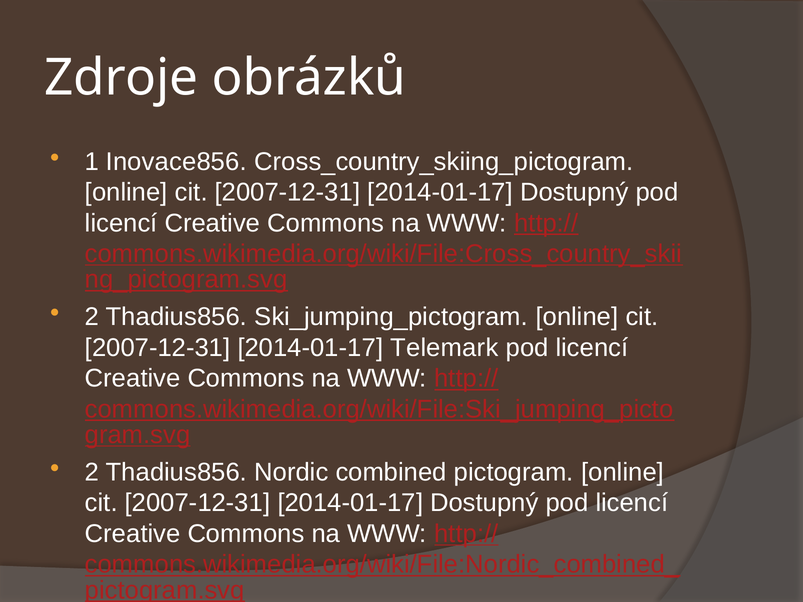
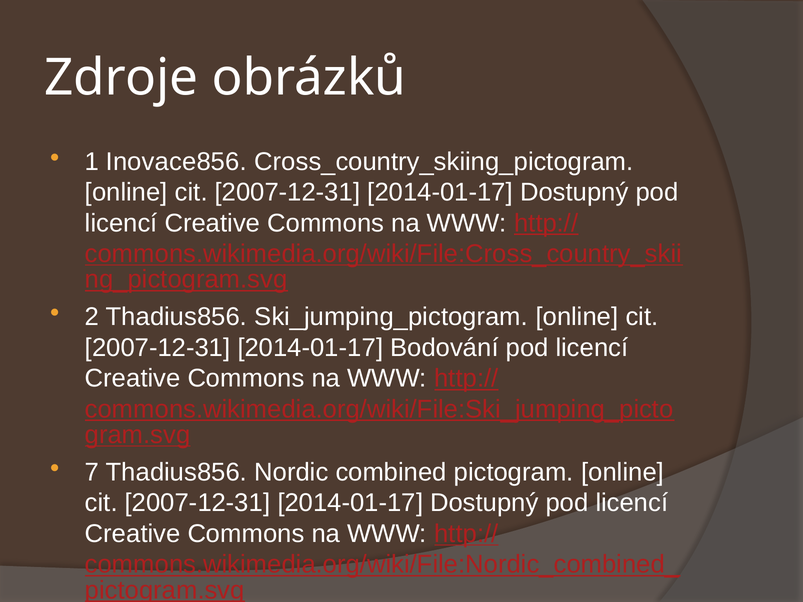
Telemark: Telemark -> Bodování
2 at (92, 472): 2 -> 7
